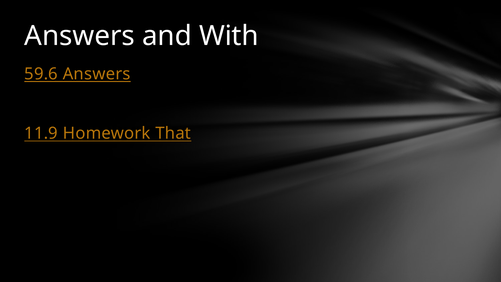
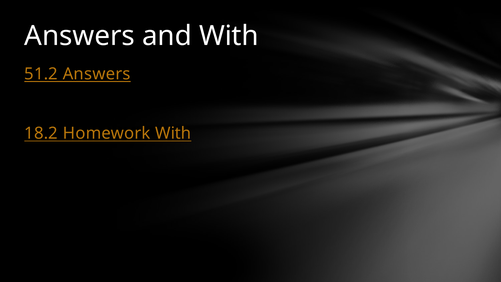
59.6: 59.6 -> 51.2
11.9: 11.9 -> 18.2
Homework That: That -> With
